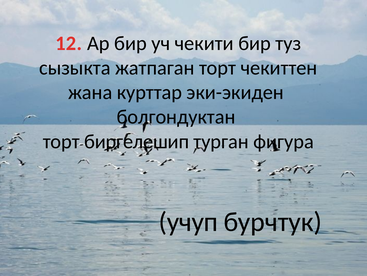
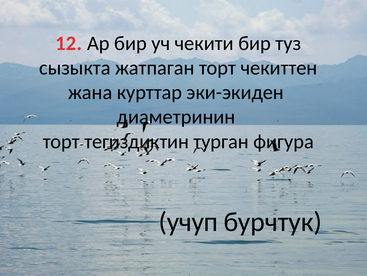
болгондуктан: болгондуктан -> диаметринин
биргелешип: биргелешип -> тегиздиктин
